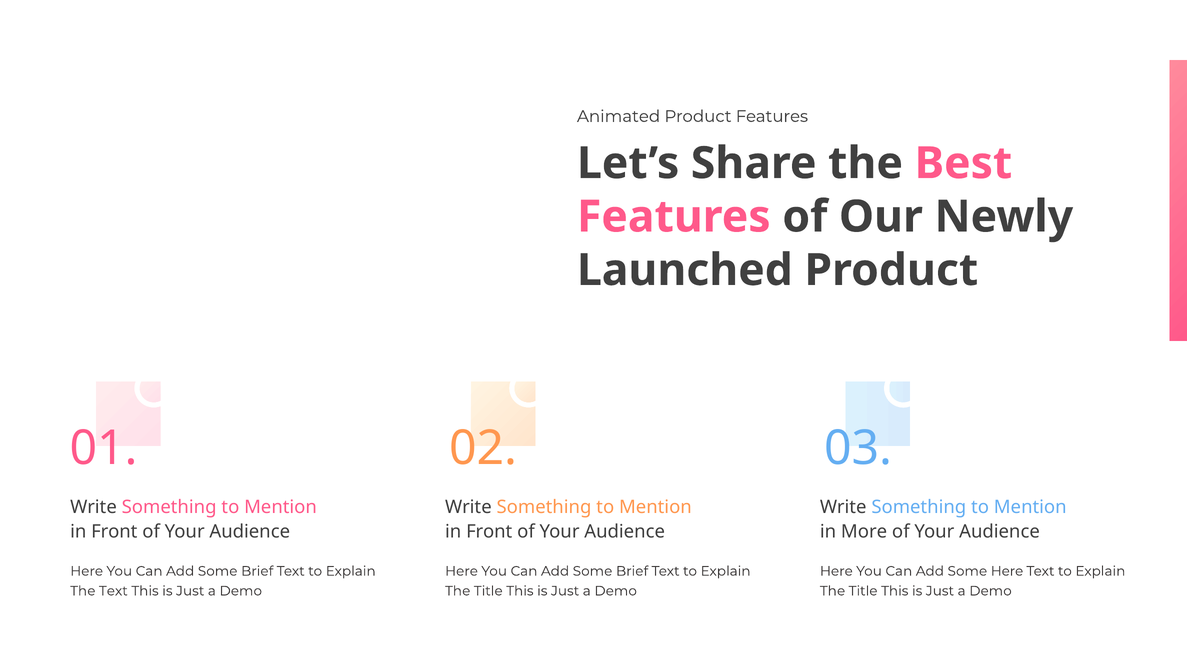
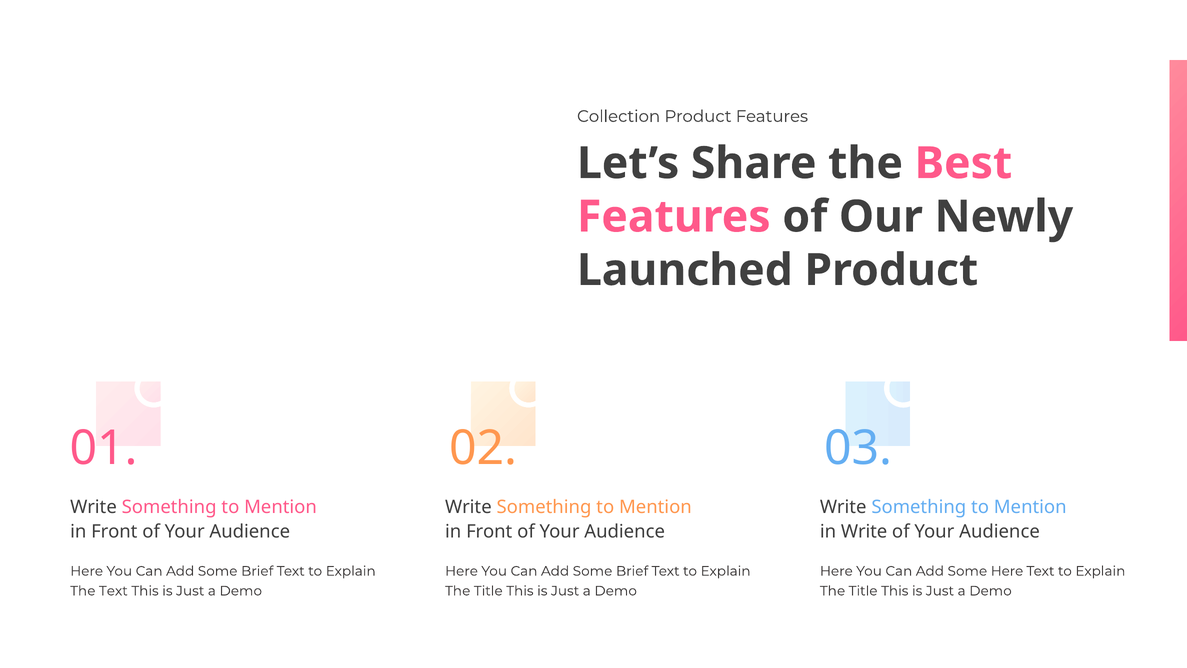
Animated: Animated -> Collection
in More: More -> Write
